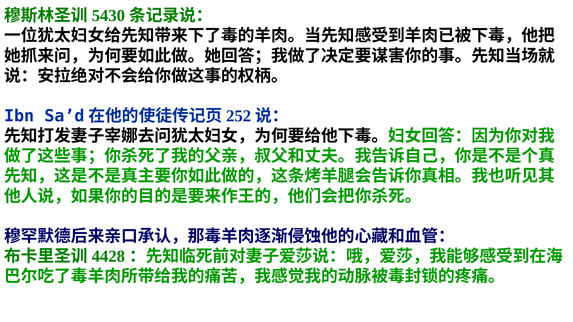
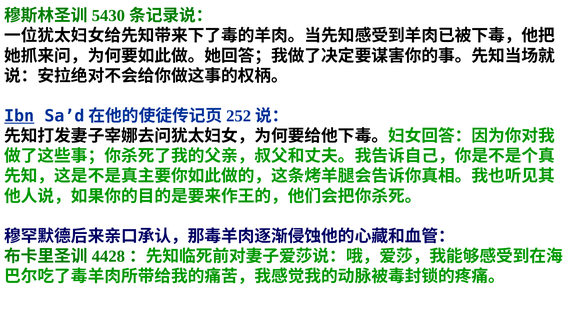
Ibn underline: none -> present
